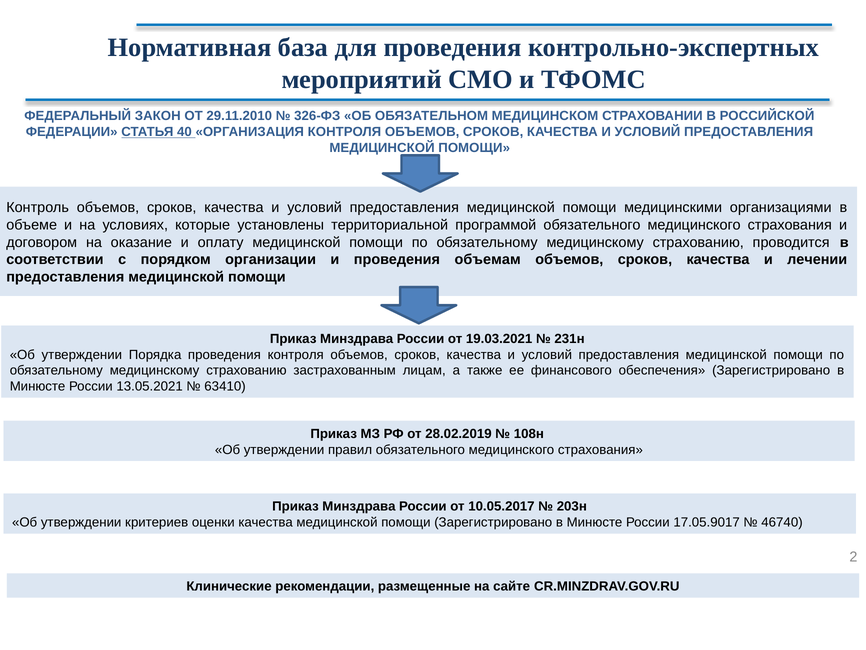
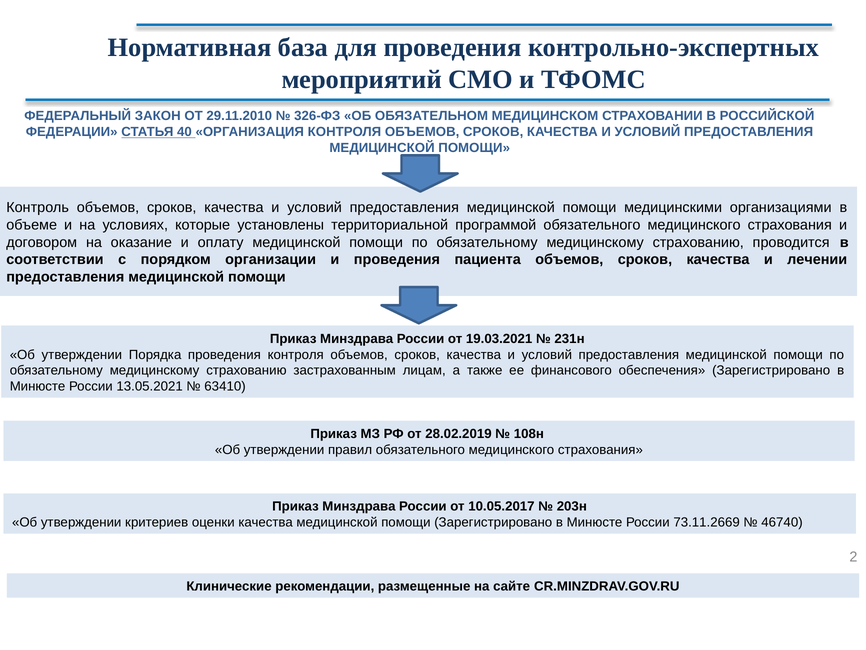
объемам: объемам -> пациента
17.05.9017: 17.05.9017 -> 73.11.2669
